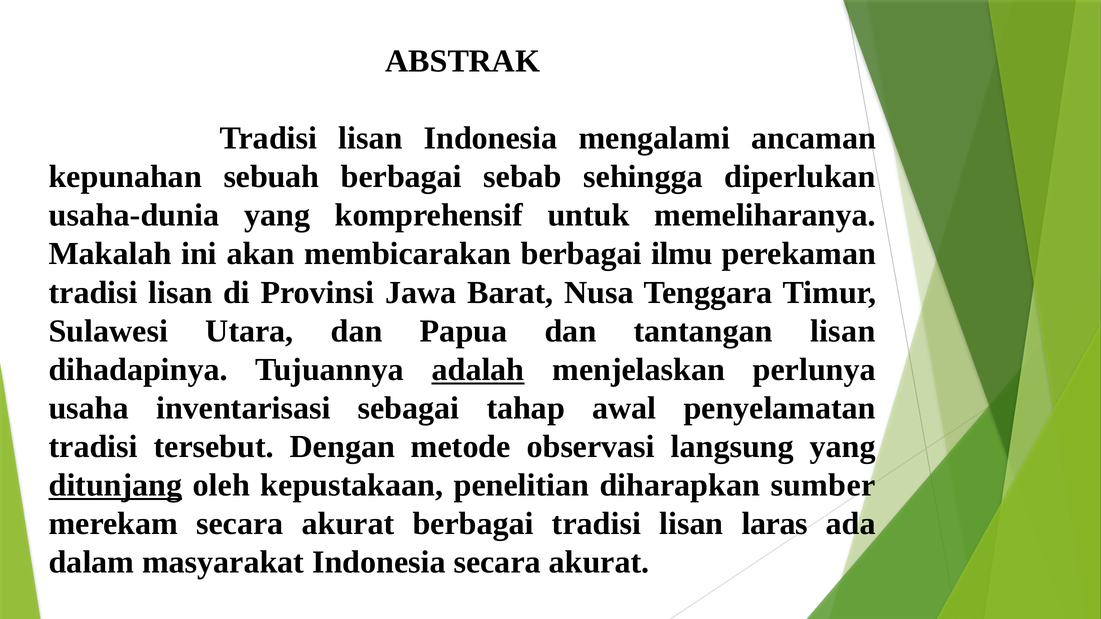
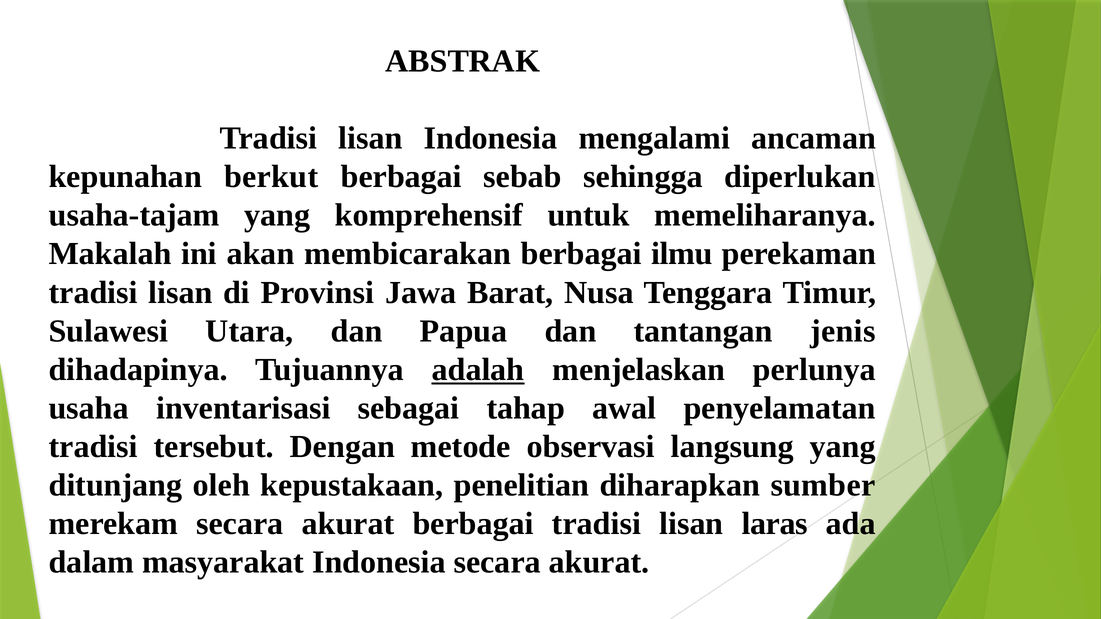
sebuah: sebuah -> berkut
usaha-dunia: usaha-dunia -> usaha-tajam
tantangan lisan: lisan -> jenis
ditunjang underline: present -> none
